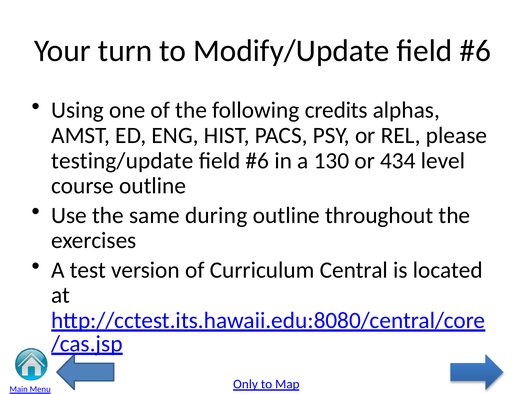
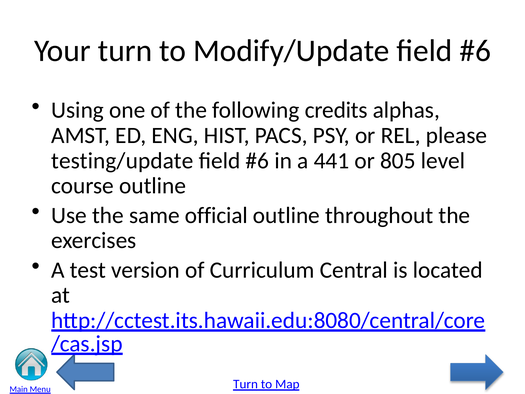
130: 130 -> 441
434: 434 -> 805
during: during -> official
Only at (246, 384): Only -> Turn
